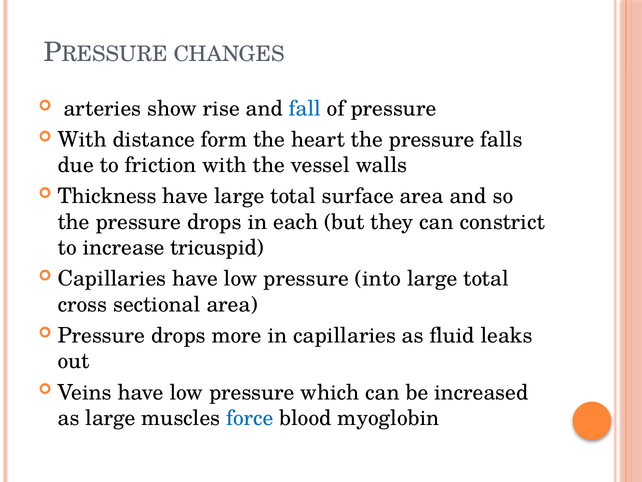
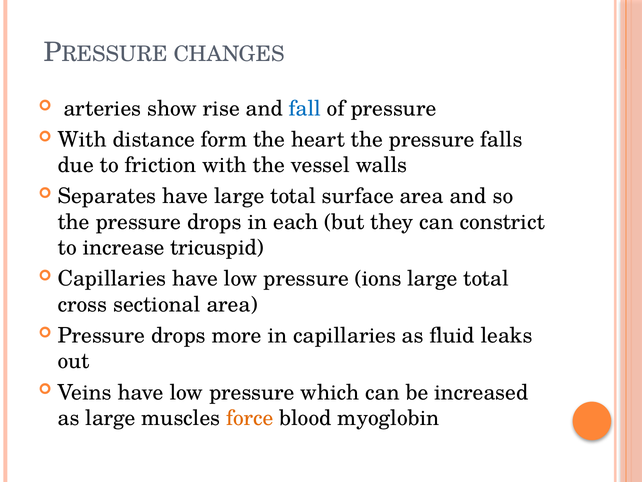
Thickness: Thickness -> Separates
into: into -> ions
force colour: blue -> orange
